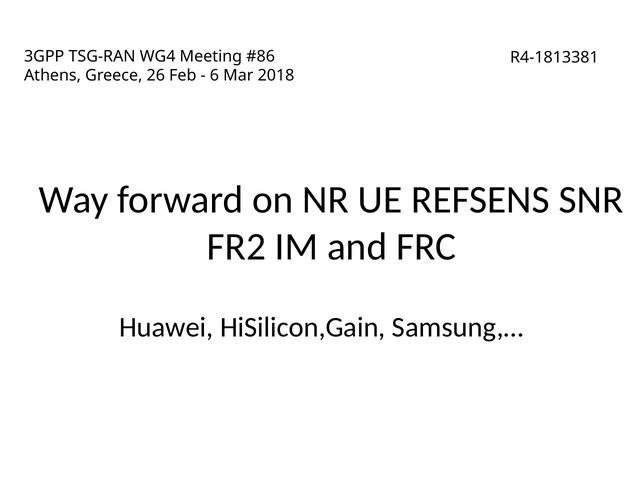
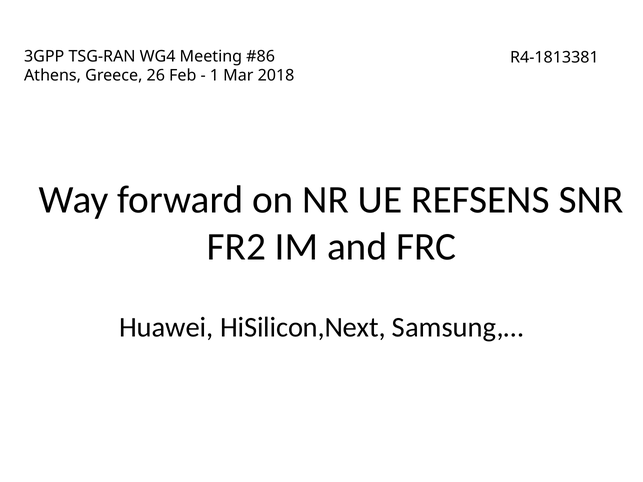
6: 6 -> 1
HiSilicon,Gain: HiSilicon,Gain -> HiSilicon,Next
